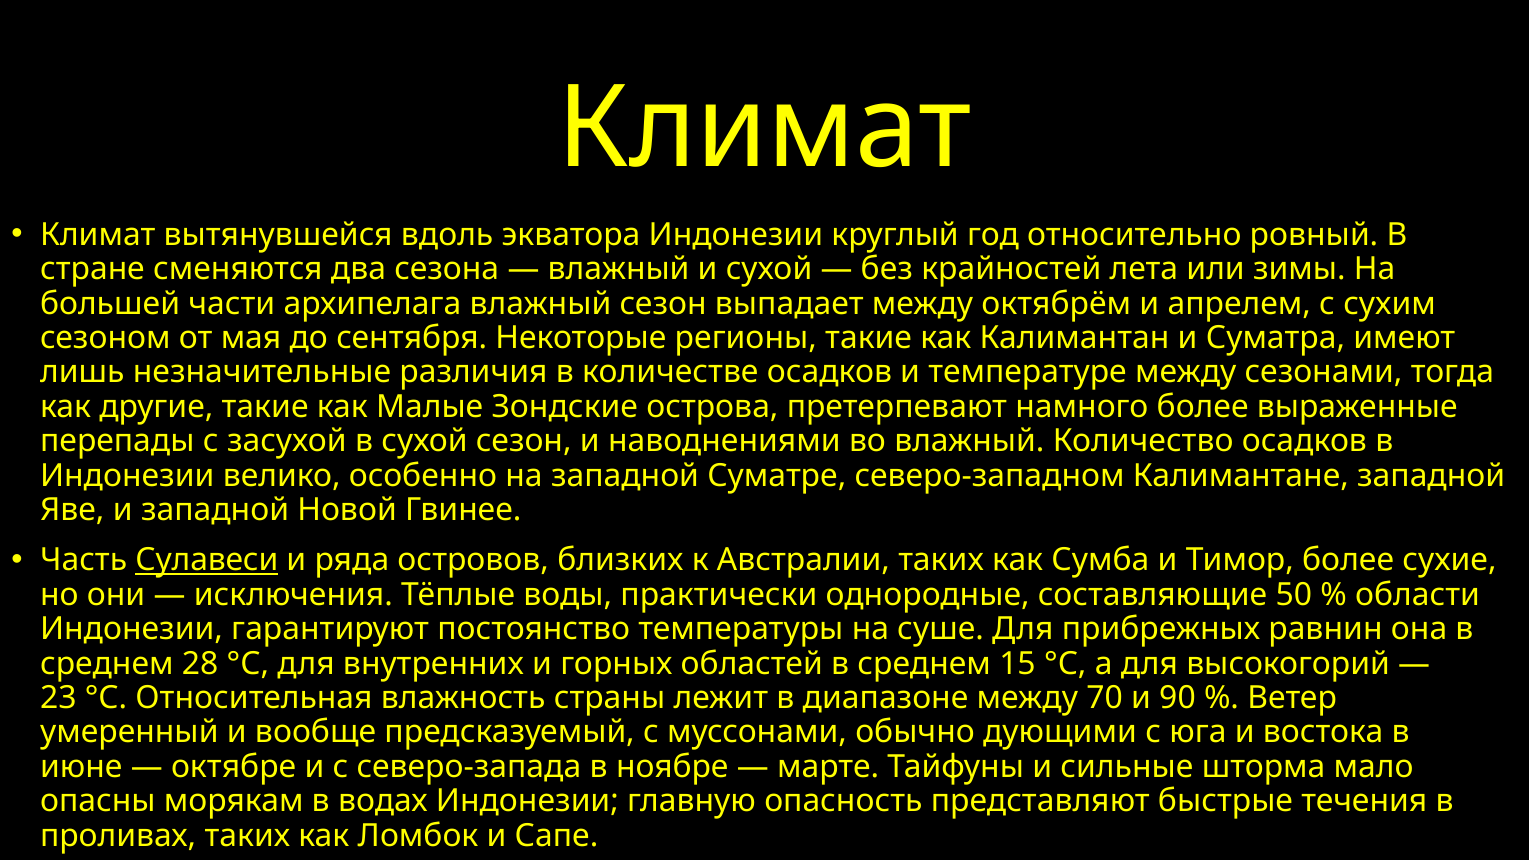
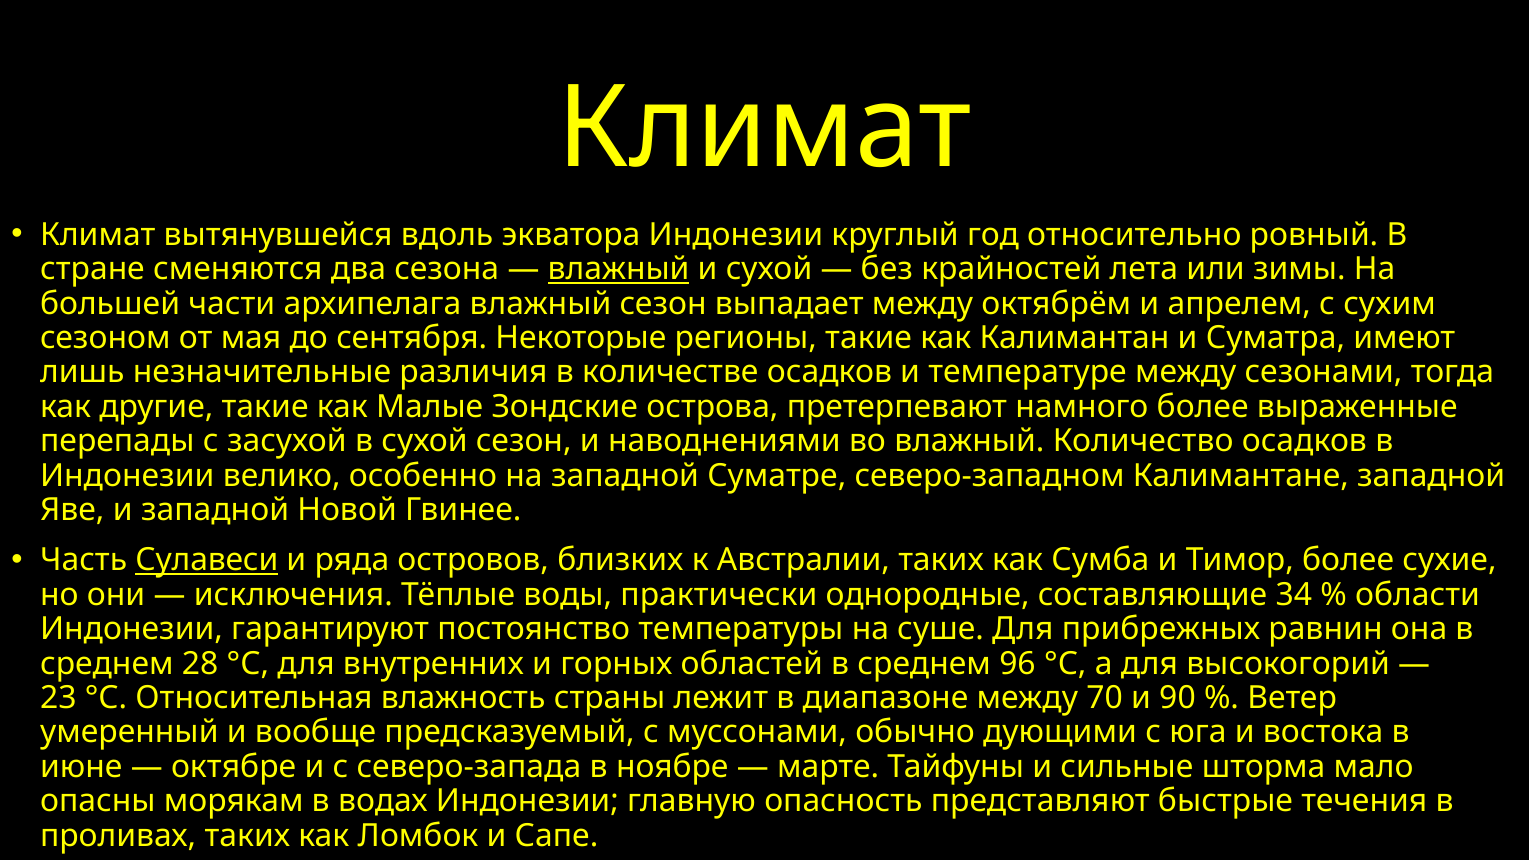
влажный at (619, 269) underline: none -> present
50: 50 -> 34
15: 15 -> 96
